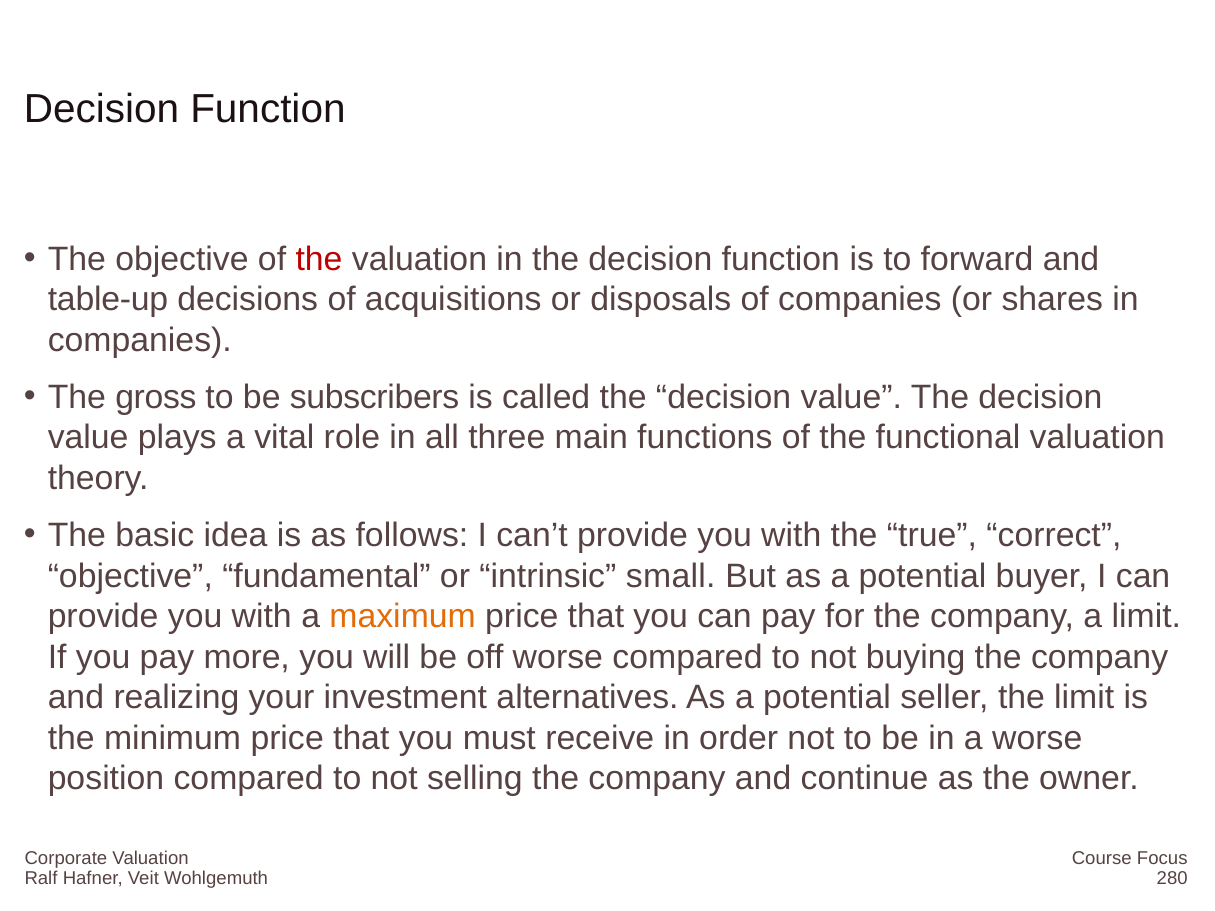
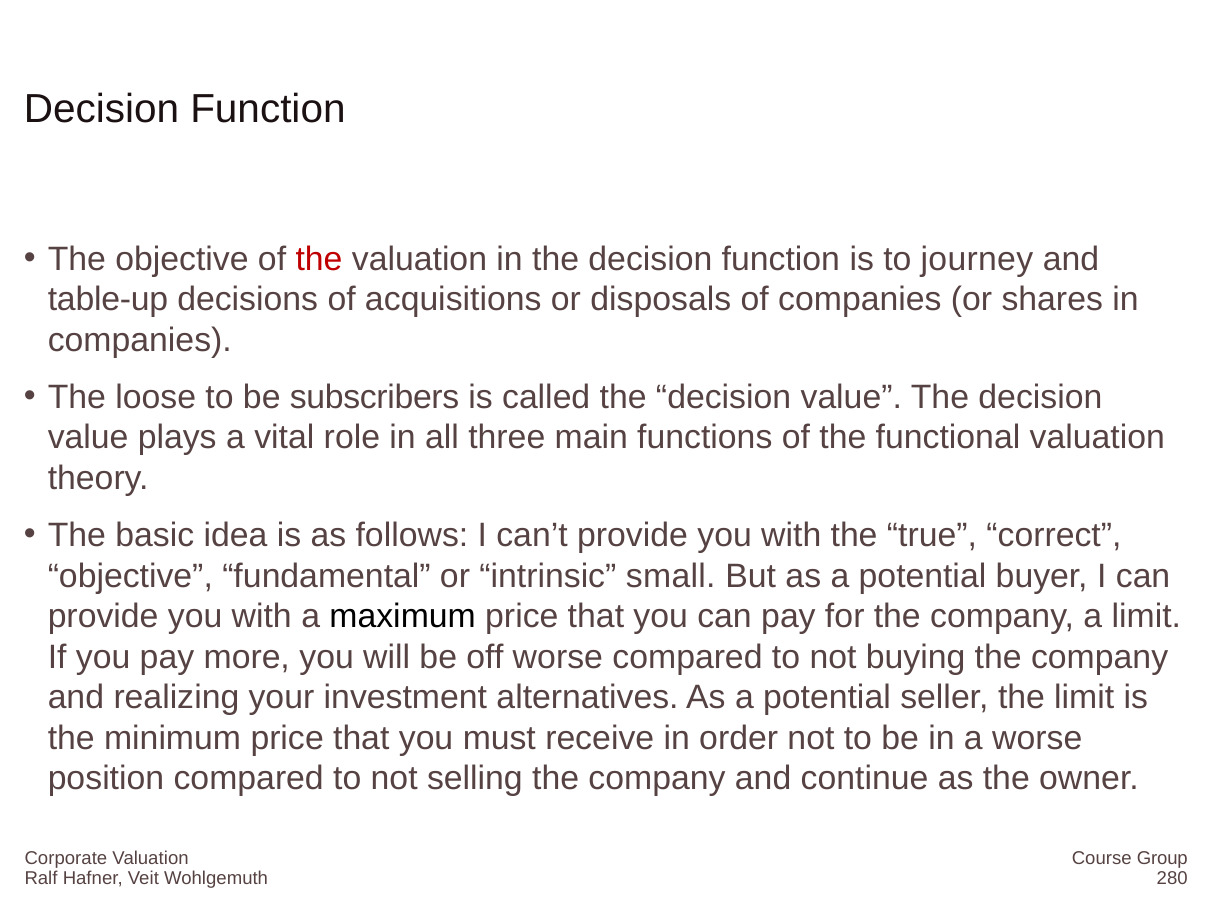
forward: forward -> journey
gross: gross -> loose
maximum colour: orange -> black
Focus: Focus -> Group
